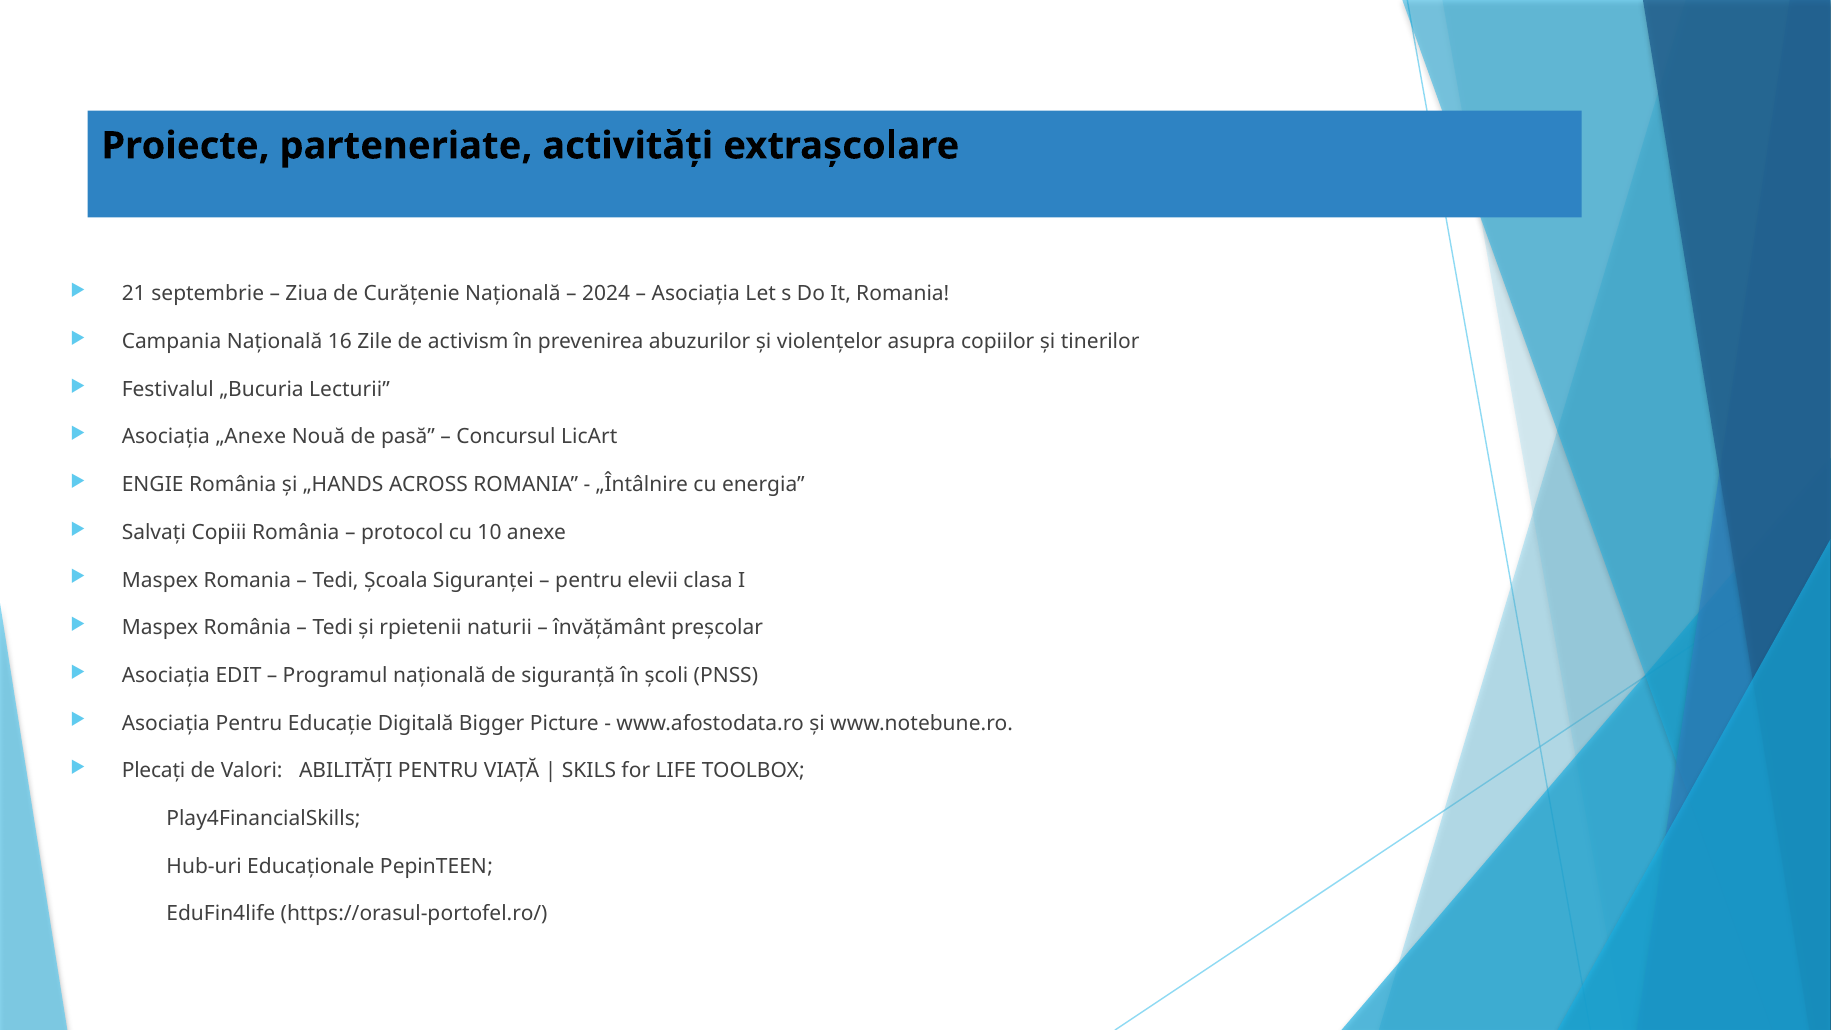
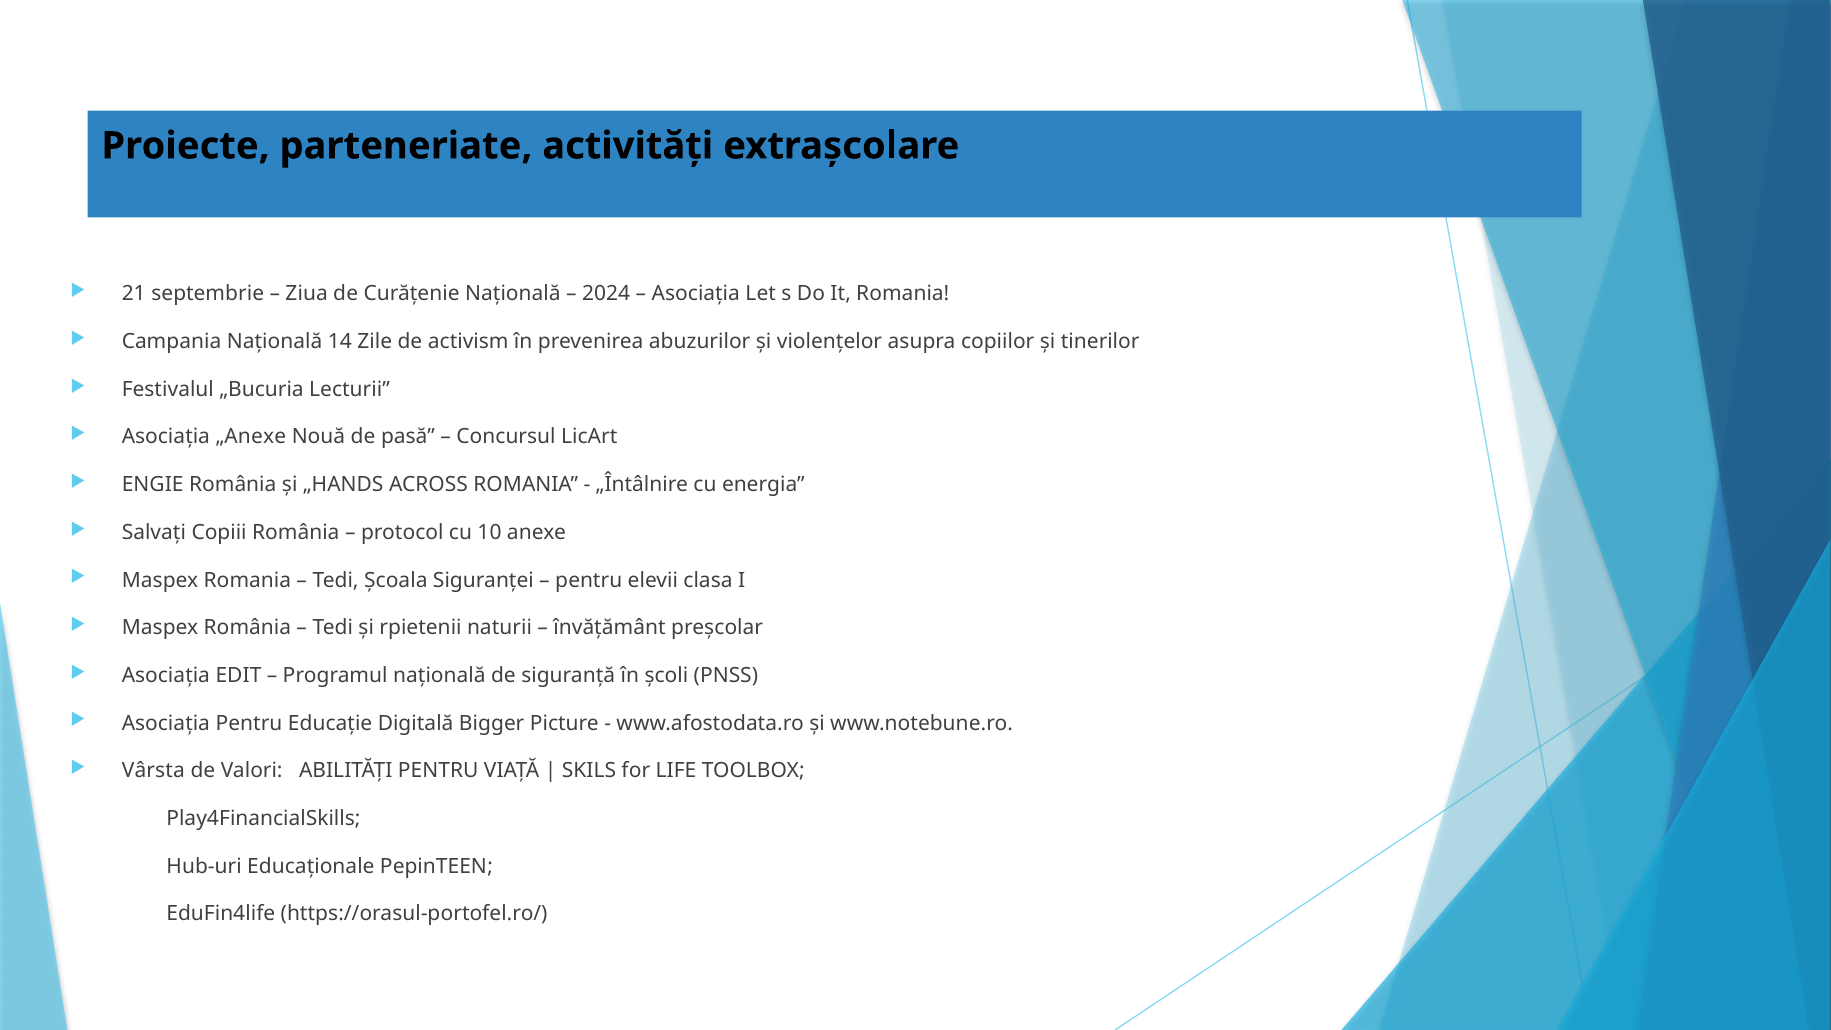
16: 16 -> 14
Plecați: Plecați -> Vârsta
